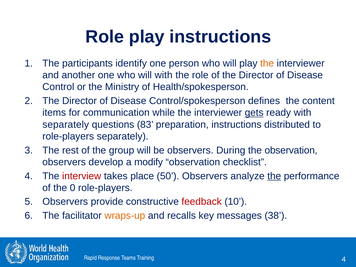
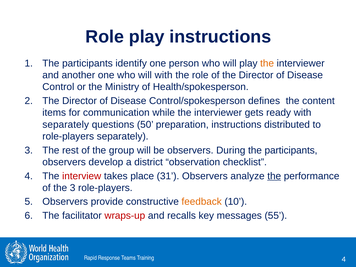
gets underline: present -> none
83: 83 -> 50
During the observation: observation -> participants
modify: modify -> district
50: 50 -> 31
the 0: 0 -> 3
feedback colour: red -> orange
wraps-up colour: orange -> red
38: 38 -> 55
